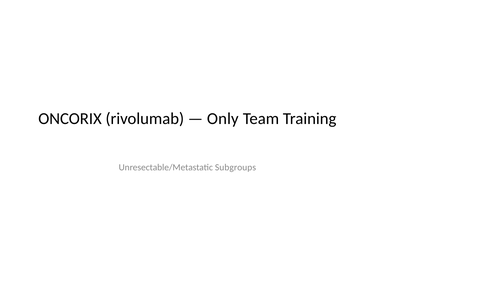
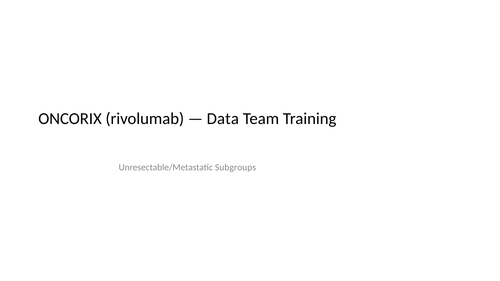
Only: Only -> Data
